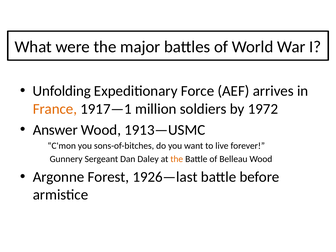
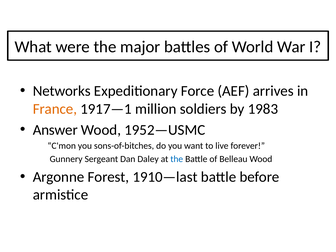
Unfolding: Unfolding -> Networks
1972: 1972 -> 1983
1913—USMC: 1913—USMC -> 1952—USMC
the at (177, 159) colour: orange -> blue
1926—last: 1926—last -> 1910—last
